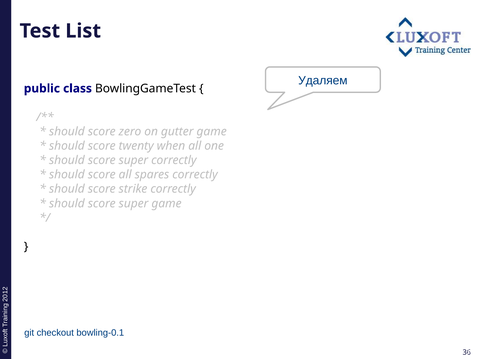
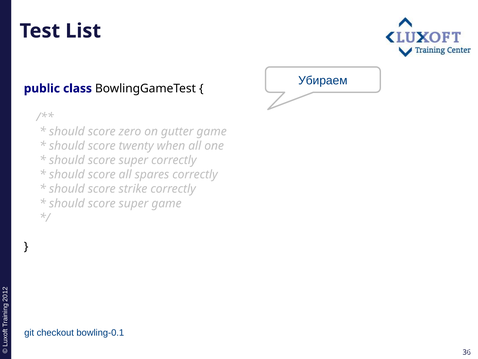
Удаляем: Удаляем -> Убираем
